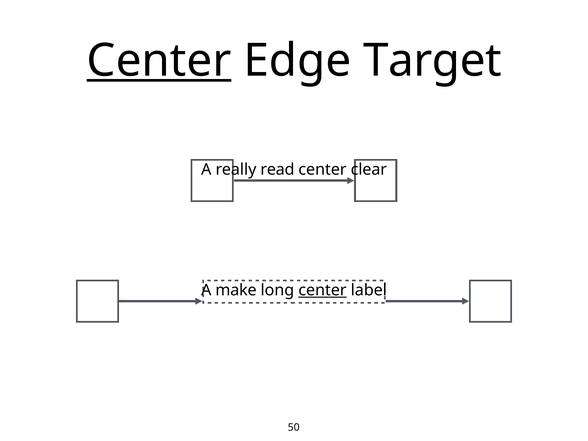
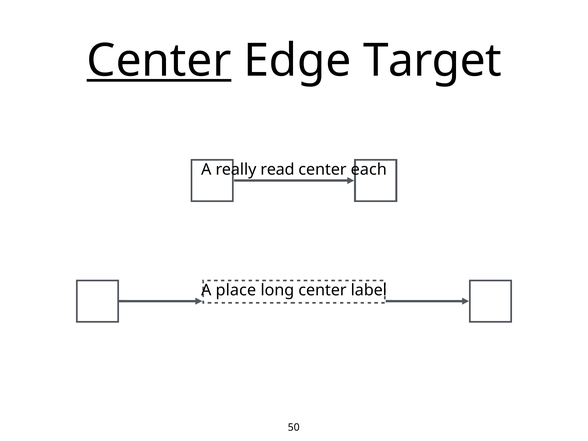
clear: clear -> each
make: make -> place
center at (322, 290) underline: present -> none
